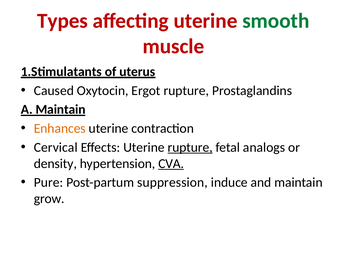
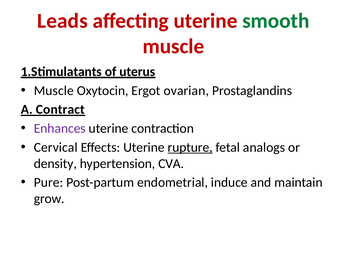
Types: Types -> Leads
Caused at (54, 90): Caused -> Muscle
Ergot rupture: rupture -> ovarian
A Maintain: Maintain -> Contract
Enhances colour: orange -> purple
CVA underline: present -> none
suppression: suppression -> endometrial
